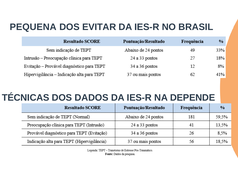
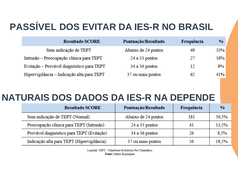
PEQUENA: PEQUENA -> PASSÍVEL
TÉCNICAS: TÉCNICAS -> NATURAIS
